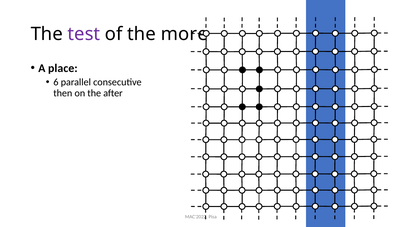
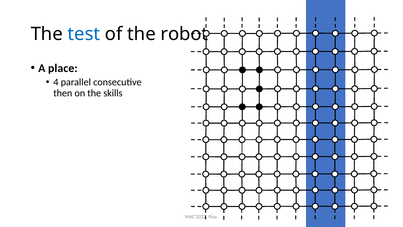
test colour: purple -> blue
more: more -> robot
6: 6 -> 4
after: after -> skills
